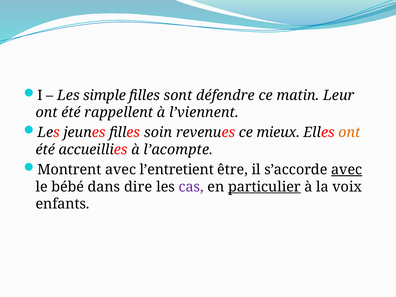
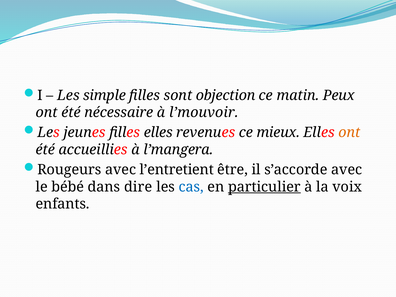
défendre: défendre -> objection
Leur: Leur -> Peux
rappellent: rappellent -> nécessaire
l’viennent: l’viennent -> l’mouvoir
filles soin: soin -> elles
l’acompte: l’acompte -> l’mangera
Montrent: Montrent -> Rougeurs
avec at (347, 170) underline: present -> none
cas colour: purple -> blue
